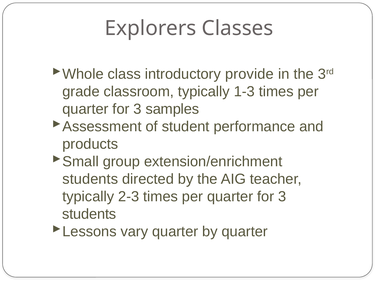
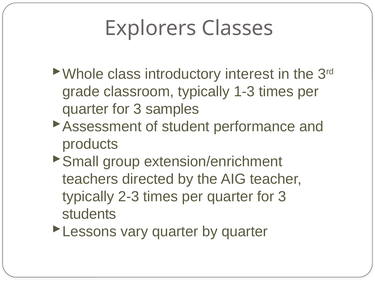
provide: provide -> interest
students at (90, 179): students -> teachers
